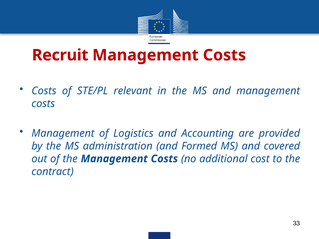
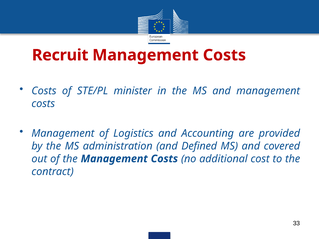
relevant: relevant -> minister
Formed: Formed -> Defined
